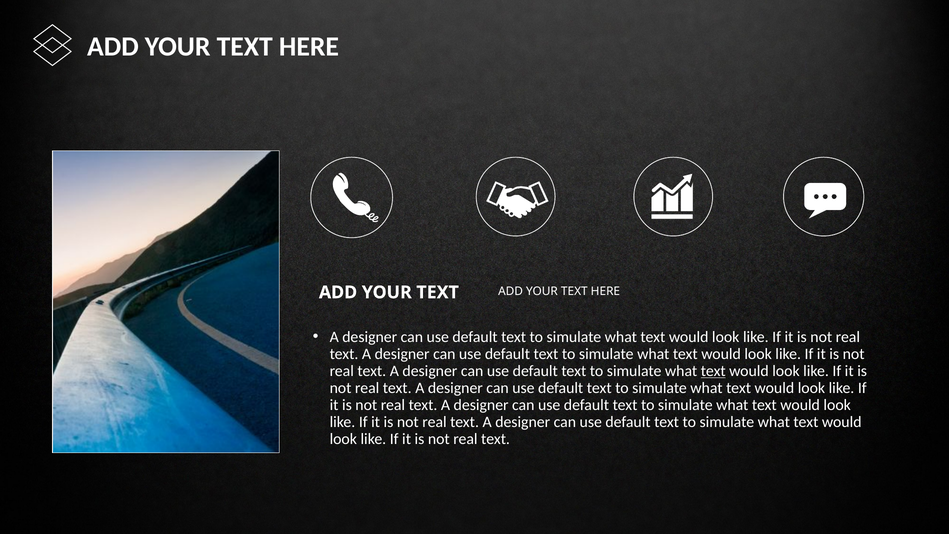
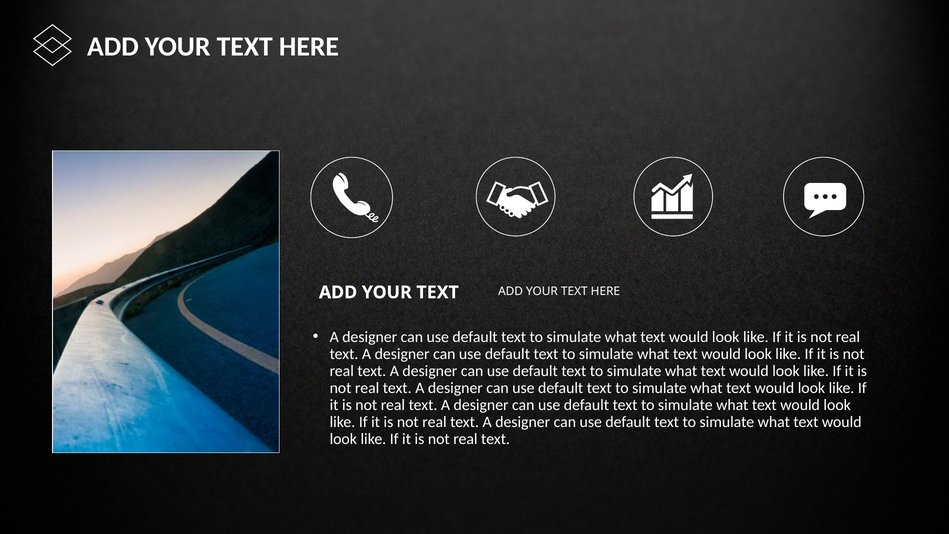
text at (713, 371) underline: present -> none
